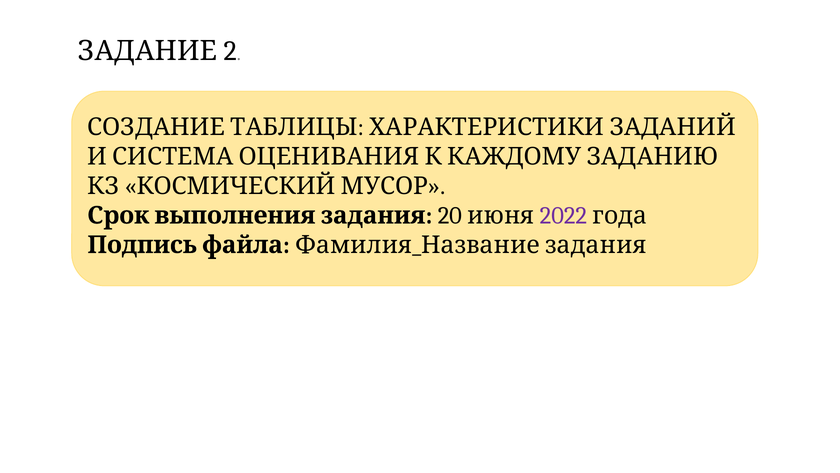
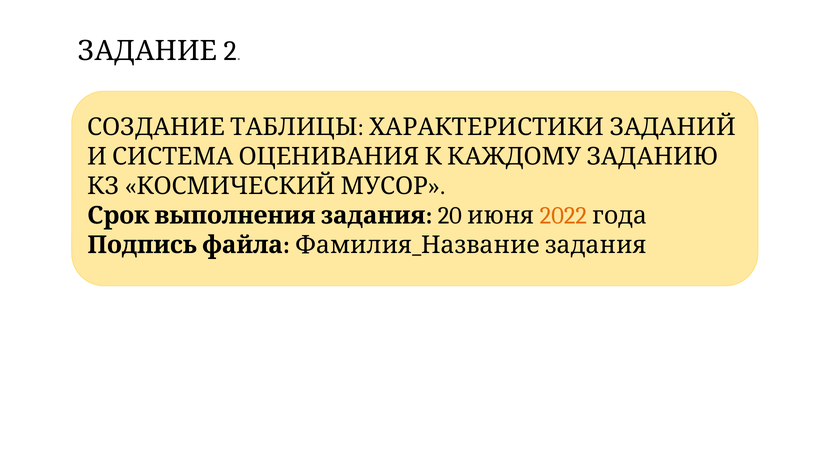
2022 colour: purple -> orange
